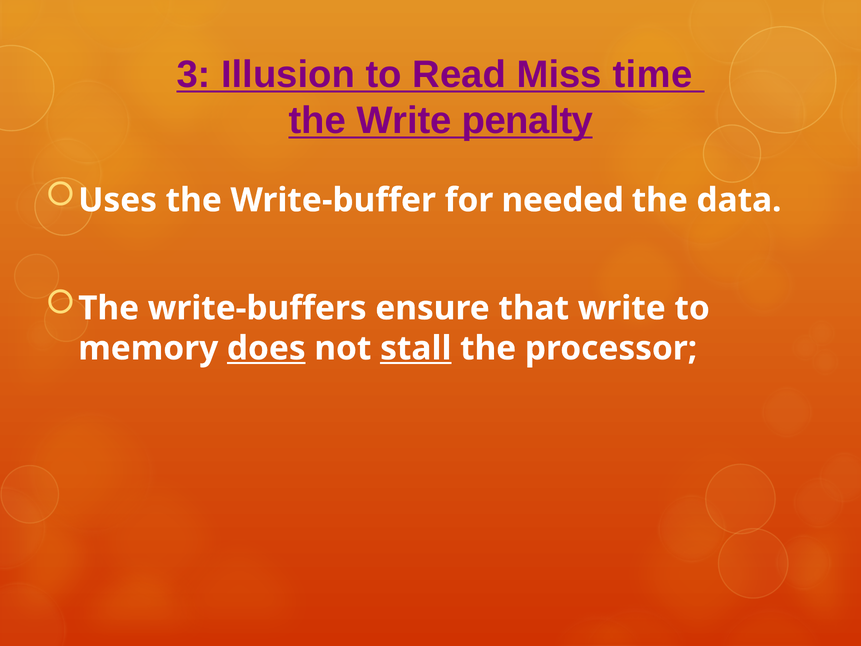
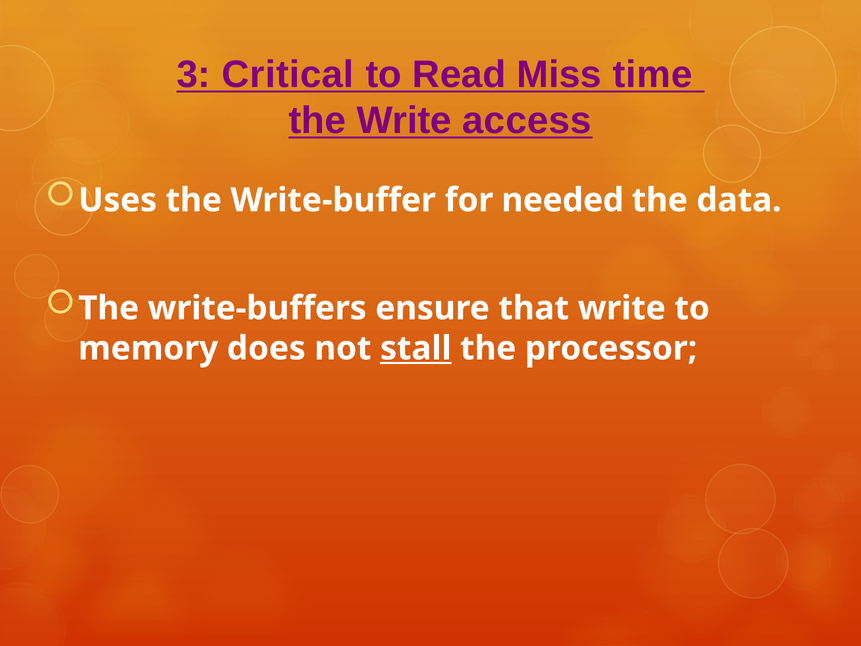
Illusion: Illusion -> Critical
penalty: penalty -> access
does underline: present -> none
